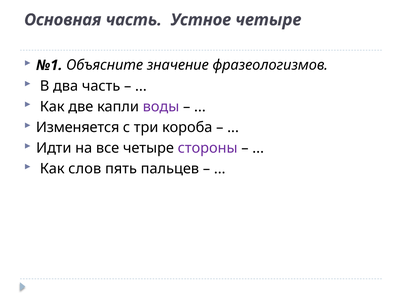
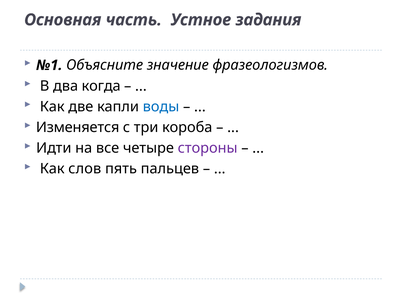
Устное четыре: четыре -> задания
два часть: часть -> когда
воды colour: purple -> blue
